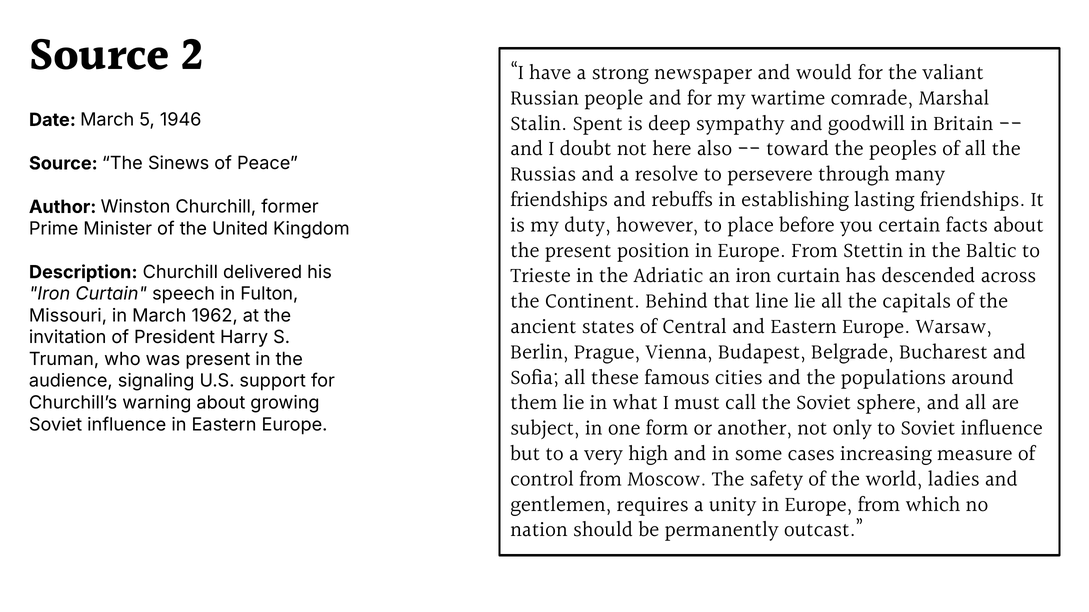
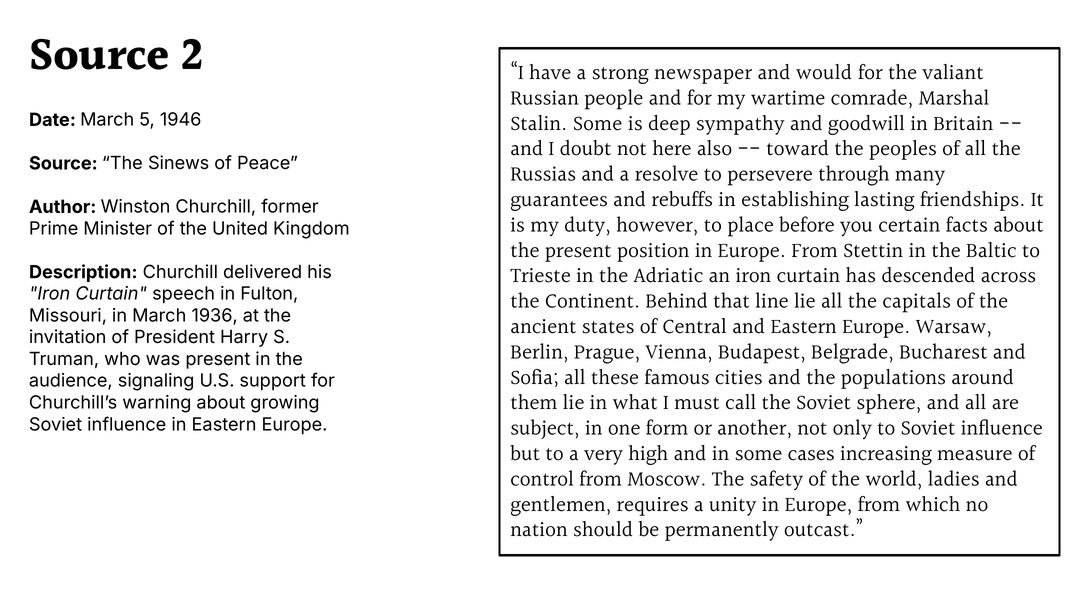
Stalin Spent: Spent -> Some
friendships at (559, 200): friendships -> guarantees
1962: 1962 -> 1936
